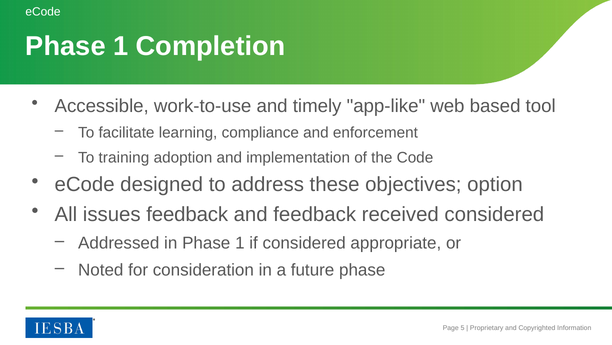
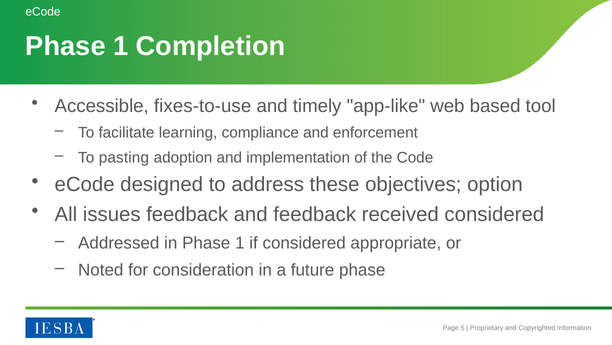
work-to-use: work-to-use -> fixes-to-use
training: training -> pasting
